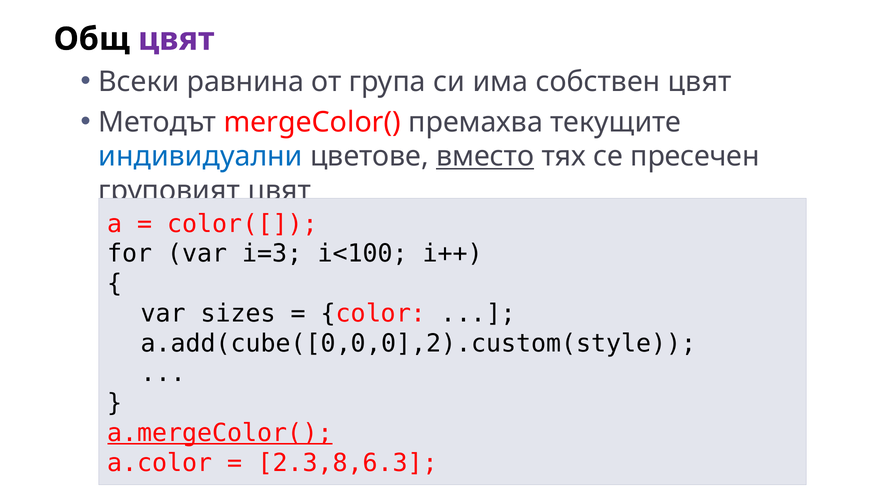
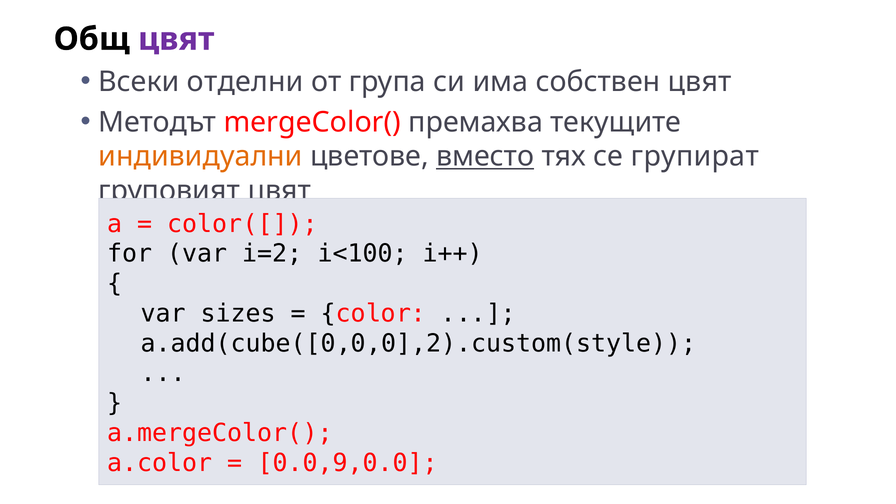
равнина: равнина -> отделни
индивидуални colour: blue -> orange
пресечен: пресечен -> групират
i=3: i=3 -> i=2
a.mergeColor( underline: present -> none
2.3,8,6.3: 2.3,8,6.3 -> 0.0,9,0.0
